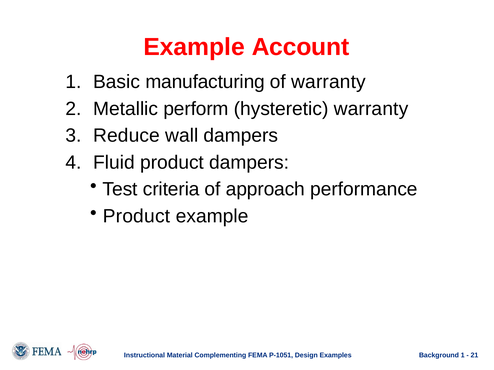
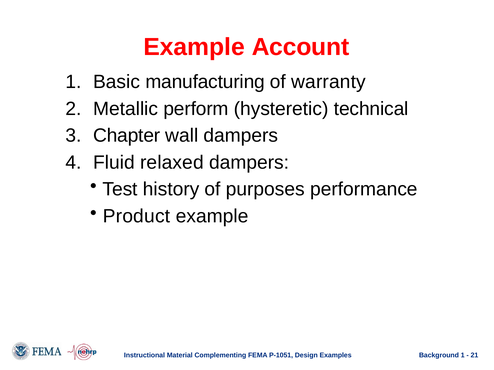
hysteretic warranty: warranty -> technical
Reduce: Reduce -> Chapter
Fluid product: product -> relaxed
criteria: criteria -> history
approach: approach -> purposes
